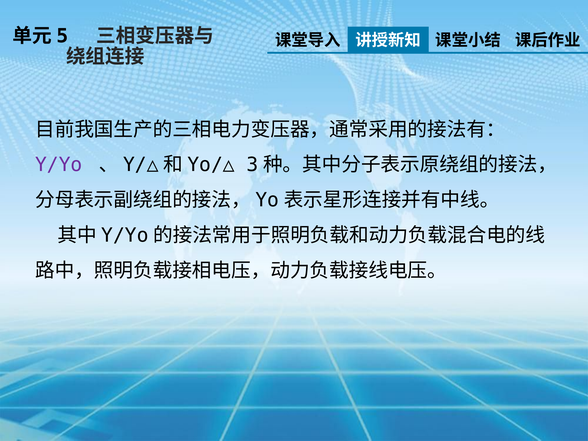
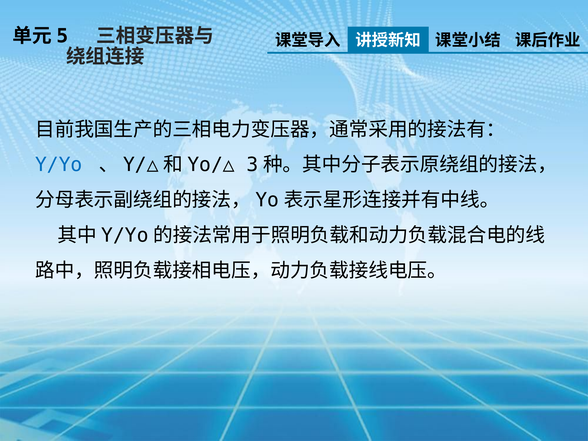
Y/Yo colour: purple -> blue
